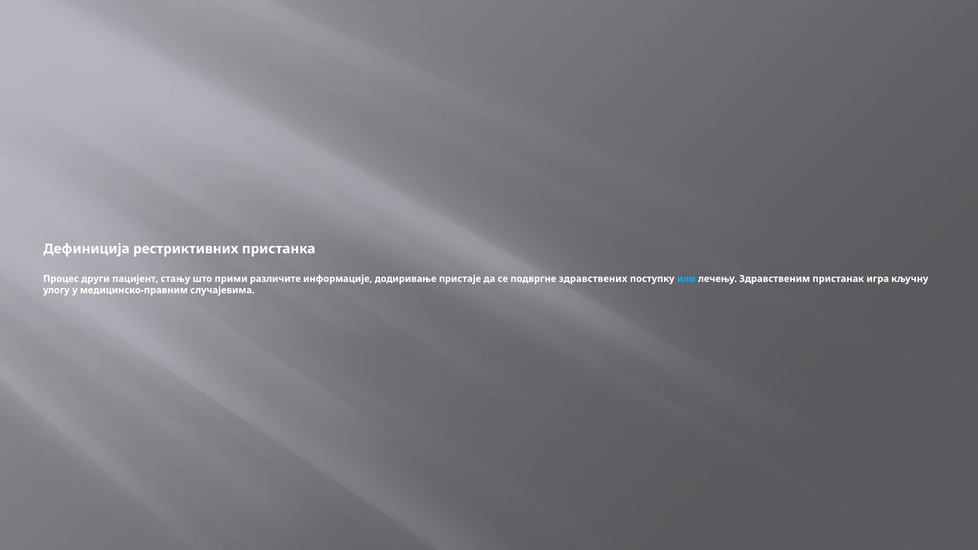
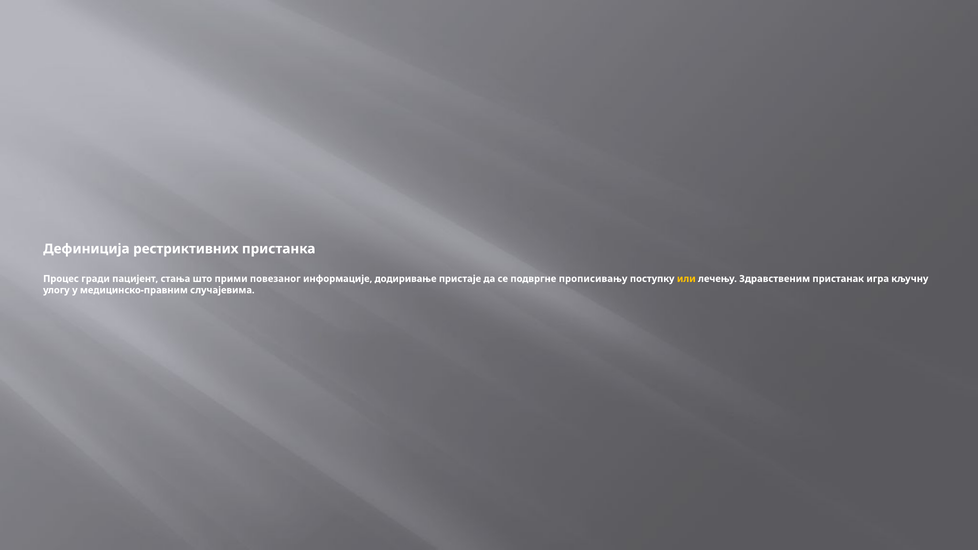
други: други -> гради
стању: стању -> стања
различите: различите -> повезаног
здравствених: здравствених -> прописивању
или colour: light blue -> yellow
